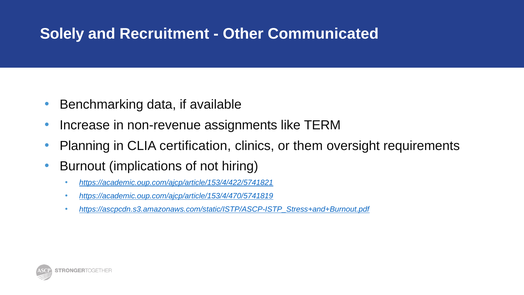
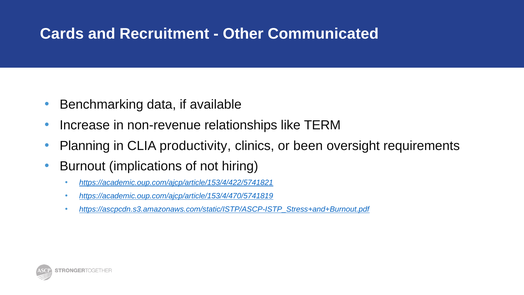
Solely: Solely -> Cards
assignments: assignments -> relationships
certification: certification -> productivity
them: them -> been
